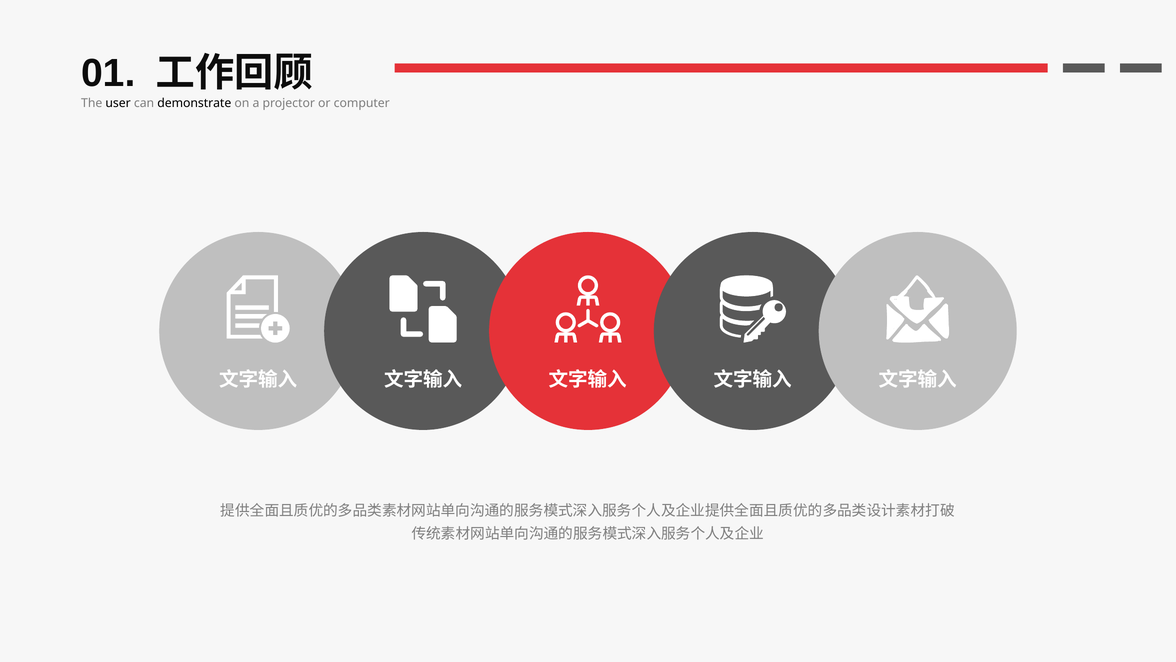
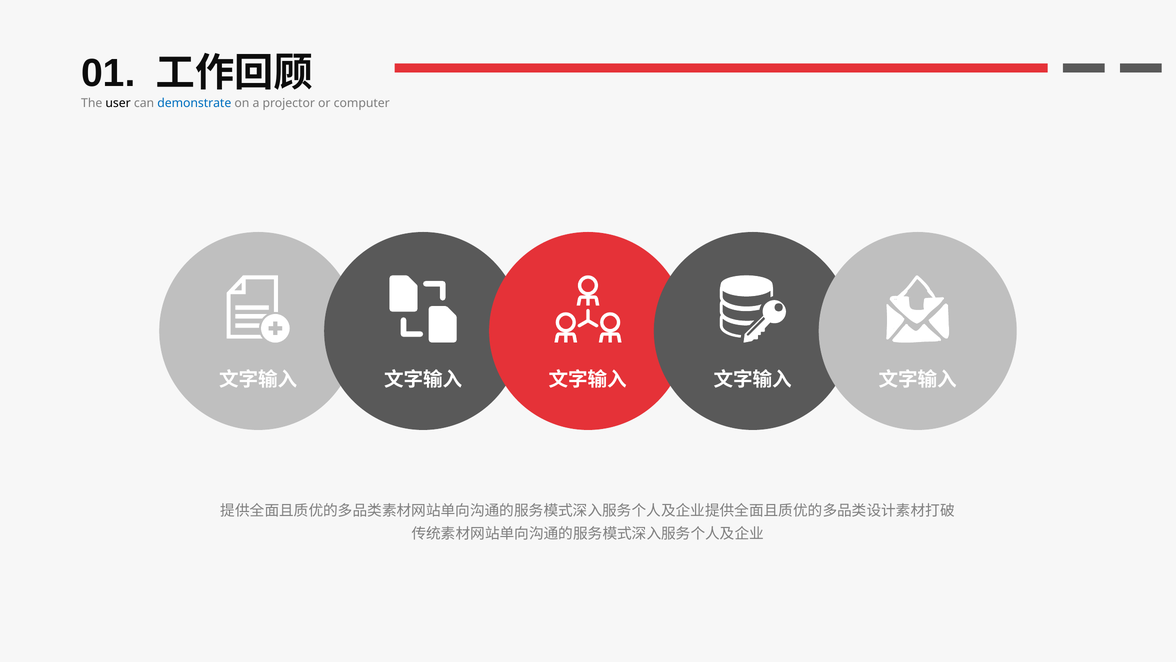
demonstrate colour: black -> blue
